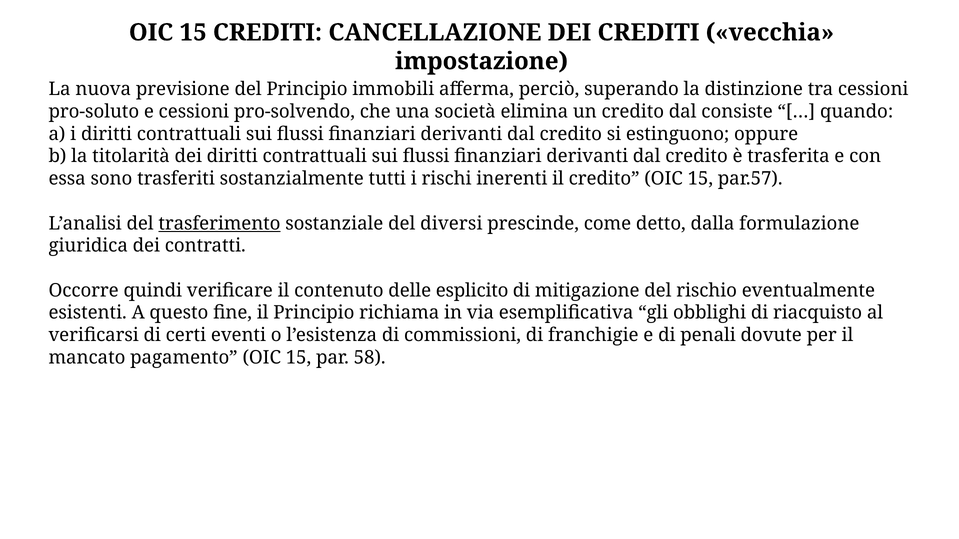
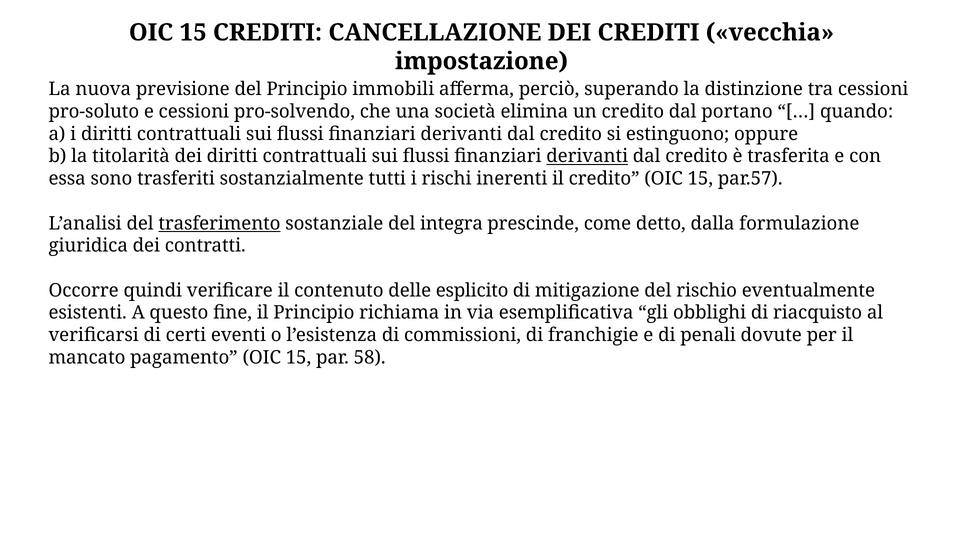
consiste: consiste -> portano
derivanti at (587, 156) underline: none -> present
diversi: diversi -> integra
